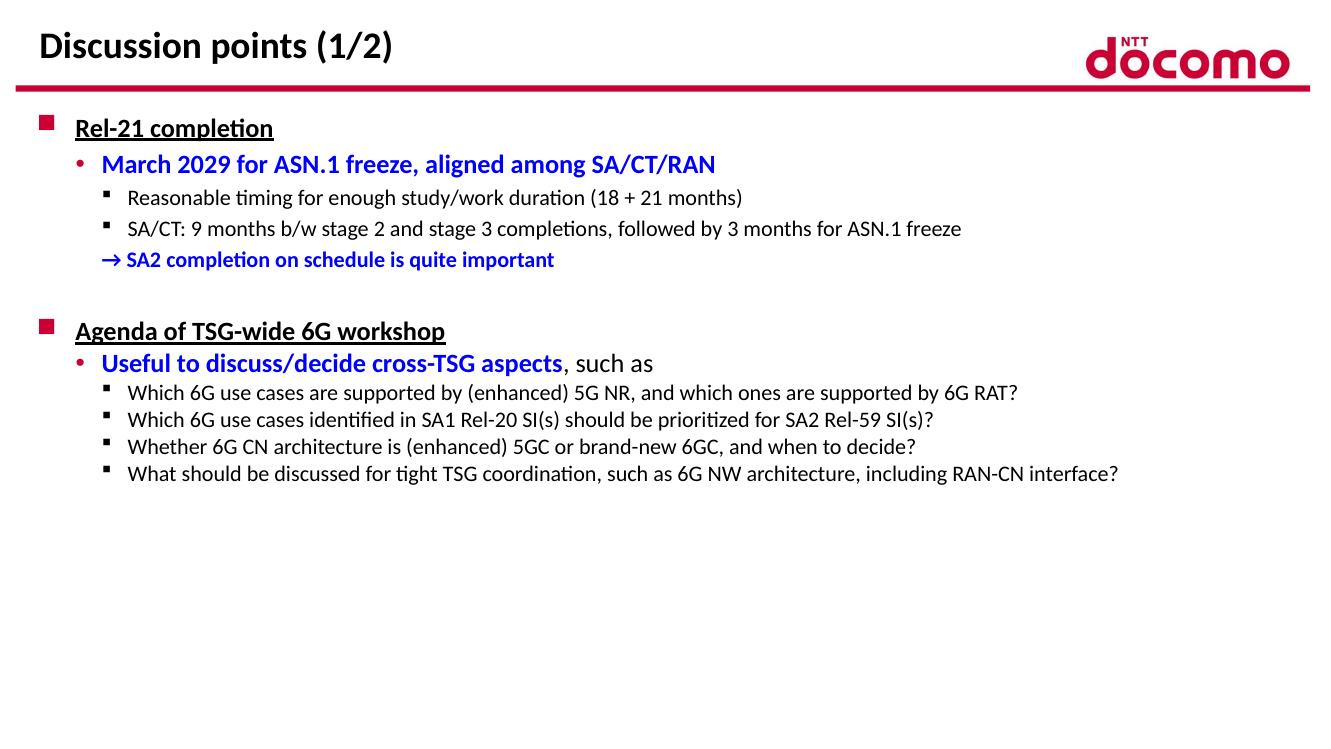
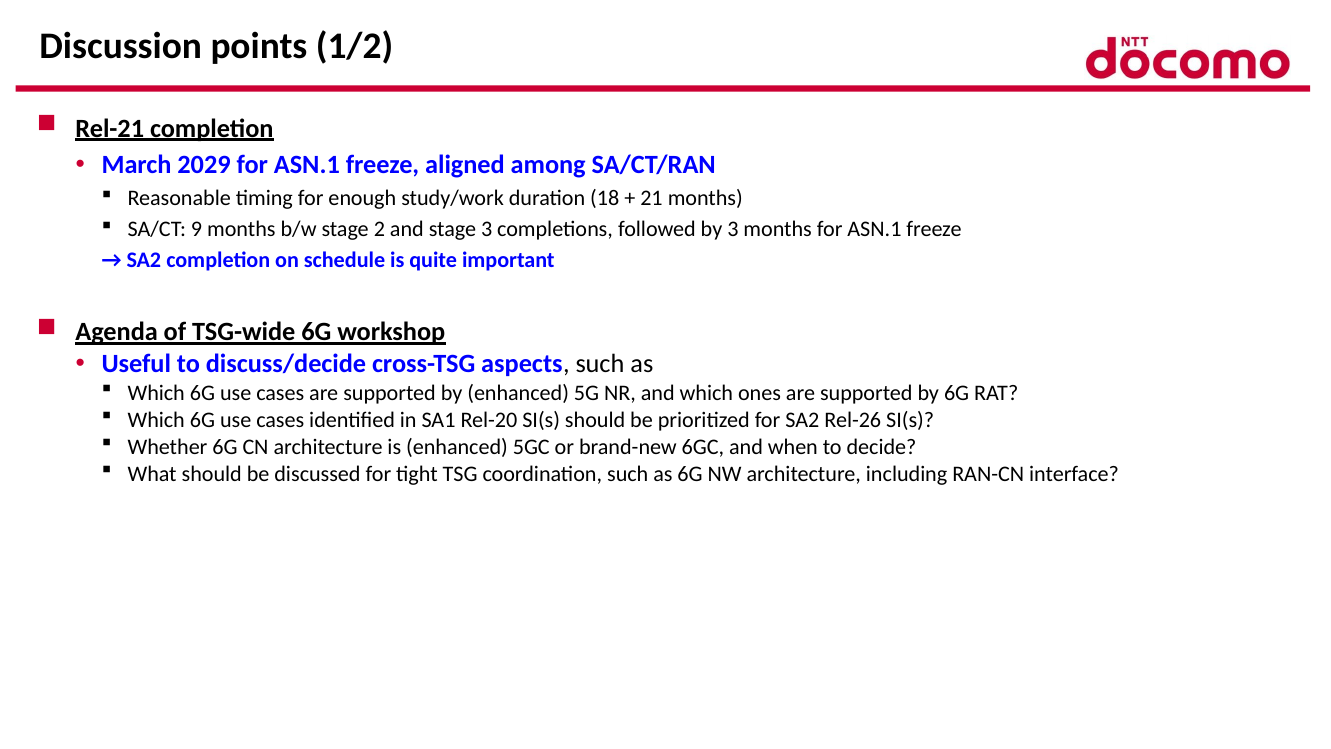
Rel-59: Rel-59 -> Rel-26
